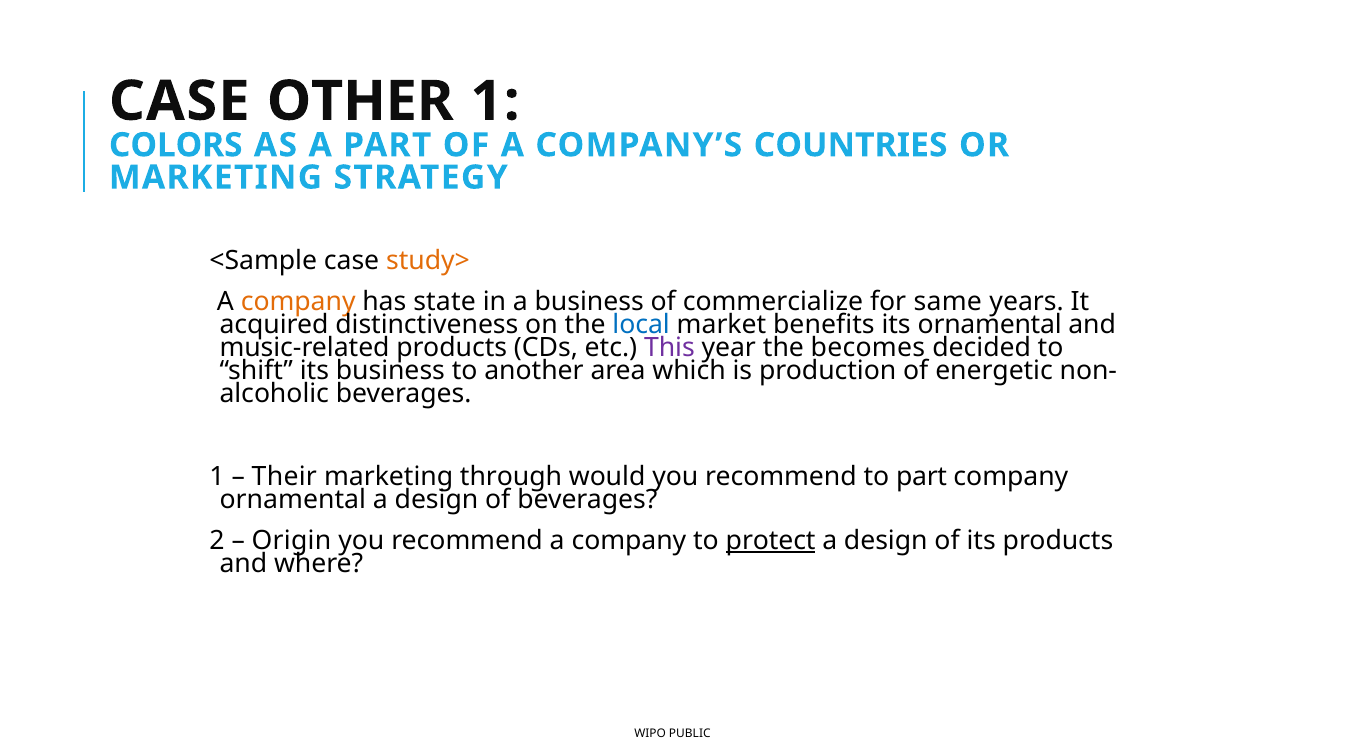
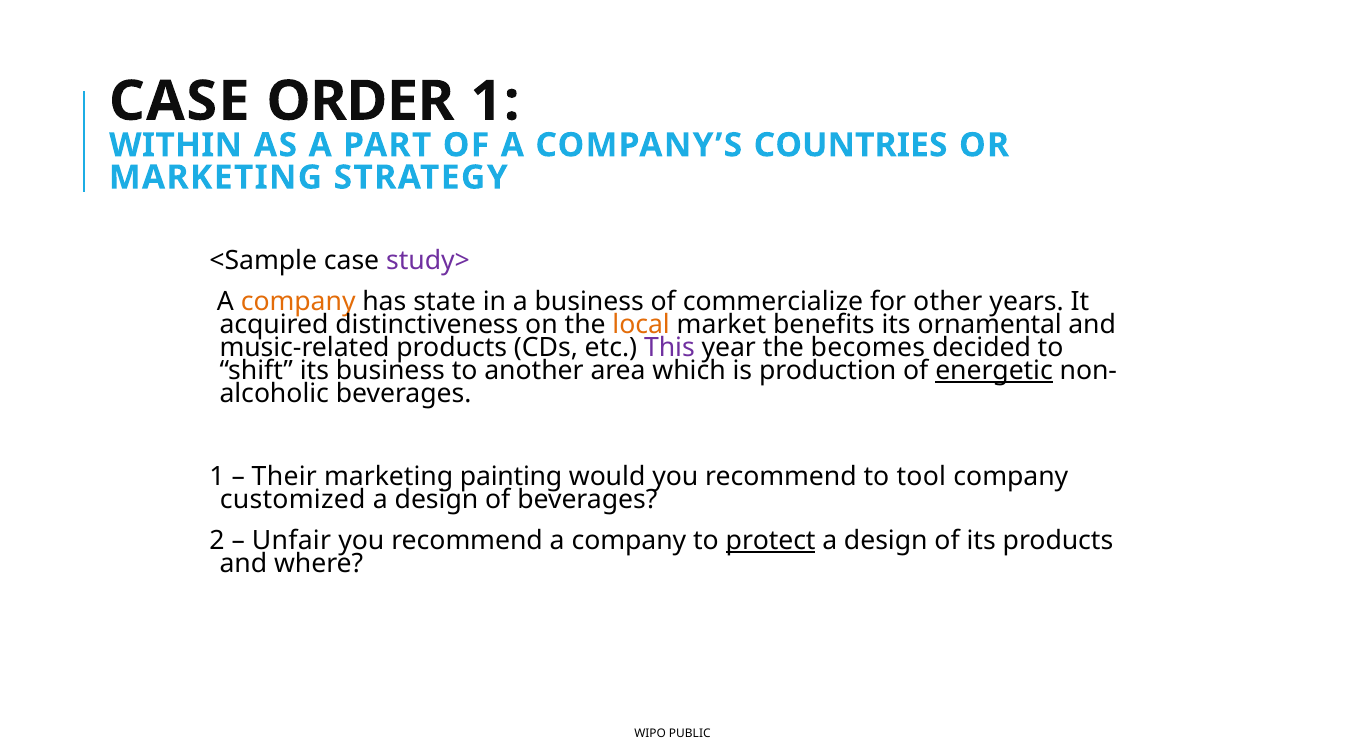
OTHER: OTHER -> ORDER
COLORS: COLORS -> WITHIN
study> colour: orange -> purple
same: same -> other
local colour: blue -> orange
energetic underline: none -> present
through: through -> painting
to part: part -> tool
ornamental at (293, 501): ornamental -> customized
Origin: Origin -> Unfair
